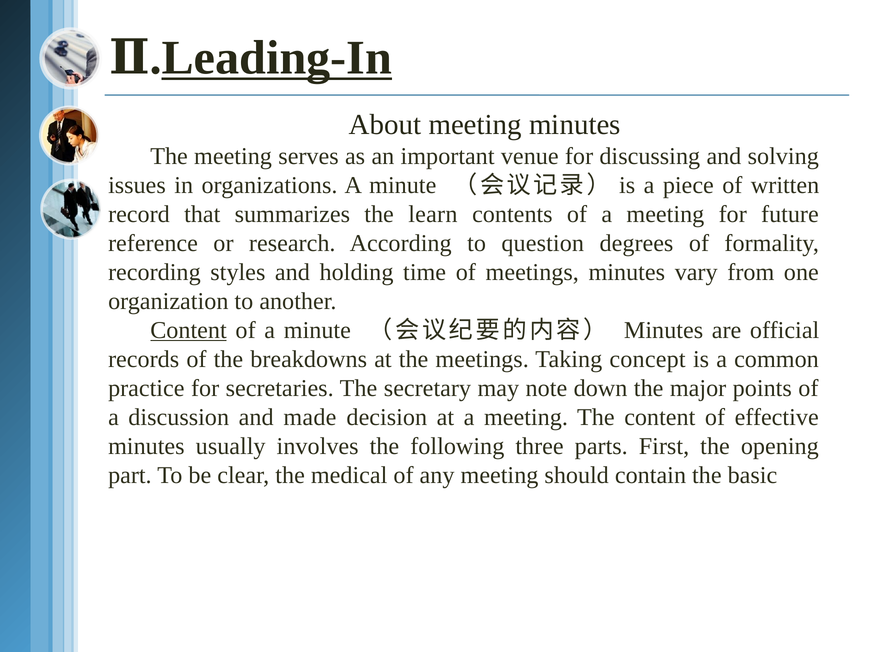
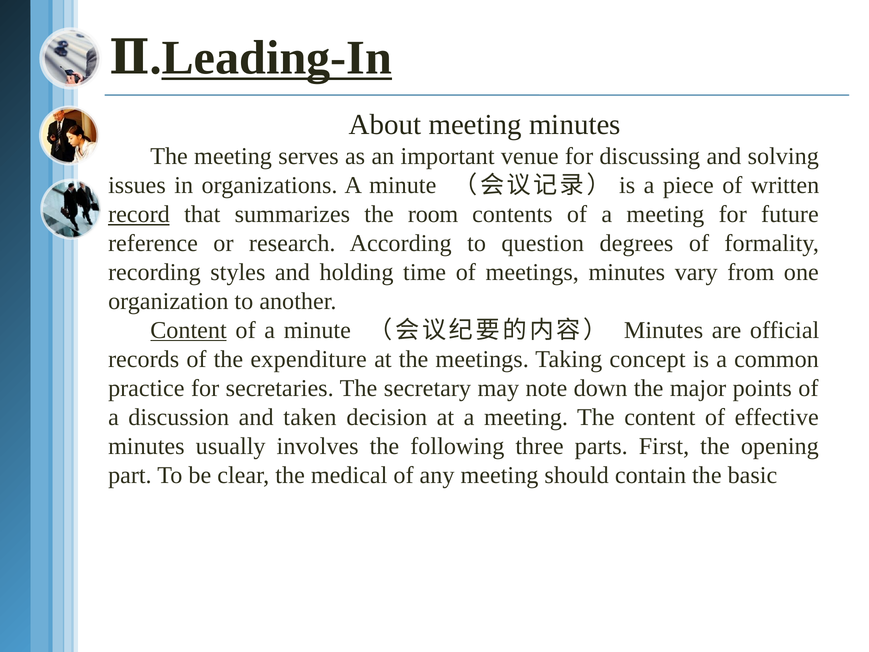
record underline: none -> present
learn: learn -> room
breakdowns: breakdowns -> expenditure
made: made -> taken
